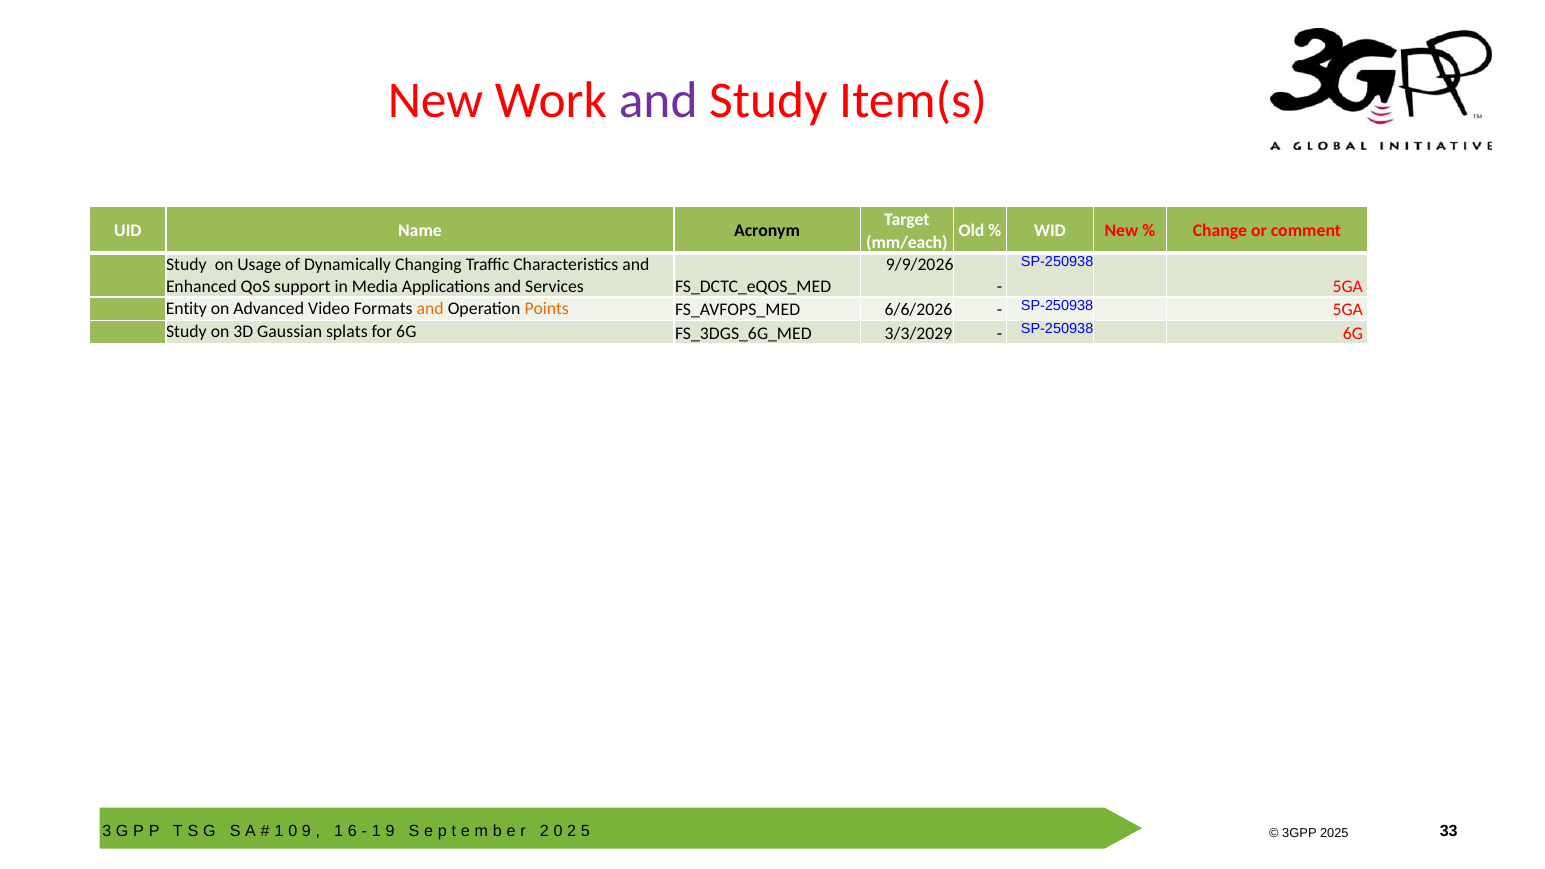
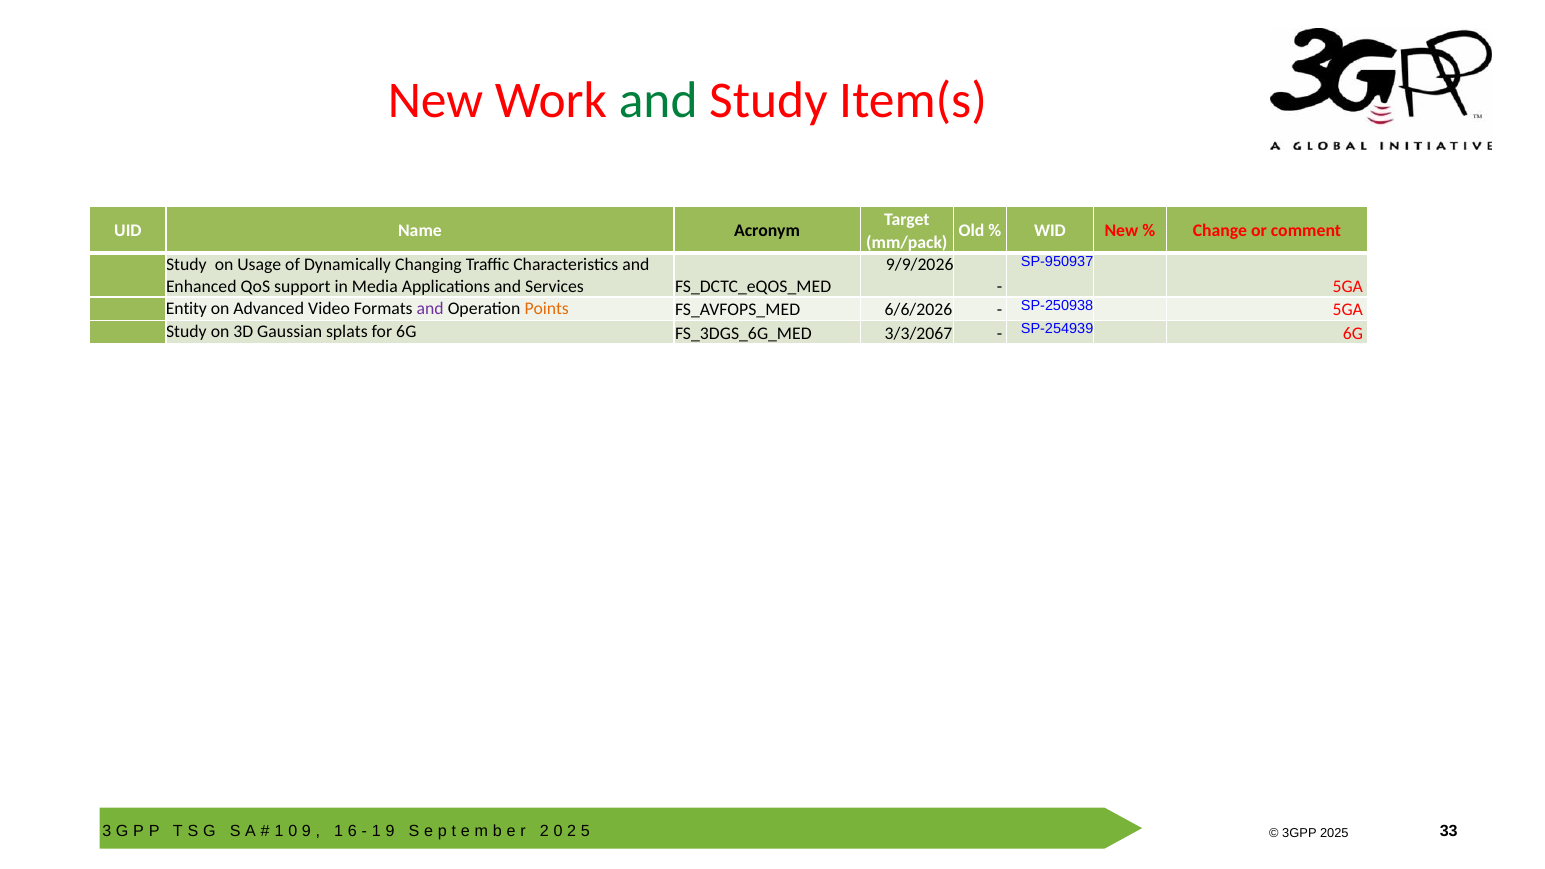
and at (658, 101) colour: purple -> green
mm/each: mm/each -> mm/pack
SP-250938 at (1057, 262): SP-250938 -> SP-950937
and at (430, 308) colour: orange -> purple
3/3/2029: 3/3/2029 -> 3/3/2067
SP-250938 at (1057, 329): SP-250938 -> SP-254939
